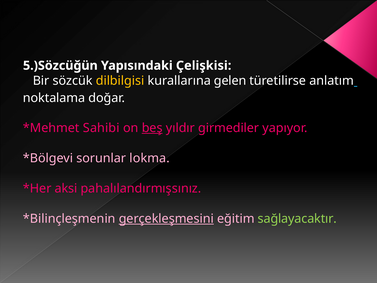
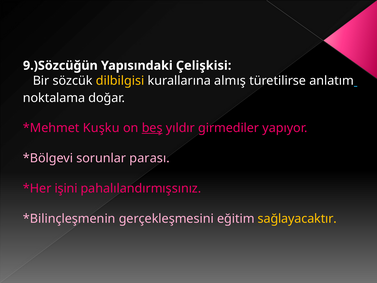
5.)Sözcüğün: 5.)Sözcüğün -> 9.)Sözcüğün
gelen: gelen -> almış
Sahibi: Sahibi -> Kuşku
lokma: lokma -> parası
aksi: aksi -> işini
gerçekleşmesini underline: present -> none
sağlayacaktır colour: light green -> yellow
